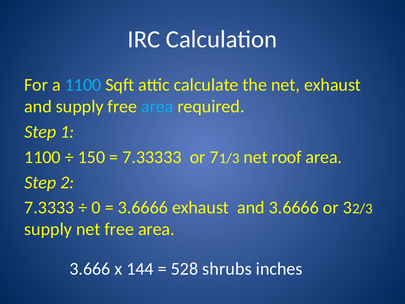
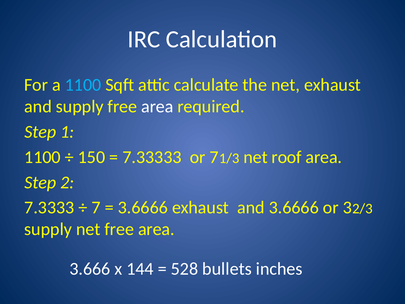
area at (157, 107) colour: light blue -> white
0 at (96, 207): 0 -> 7
shrubs: shrubs -> bullets
